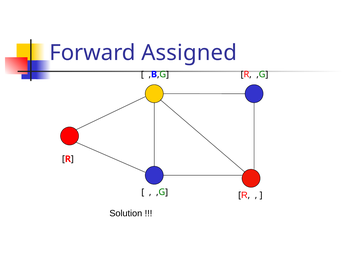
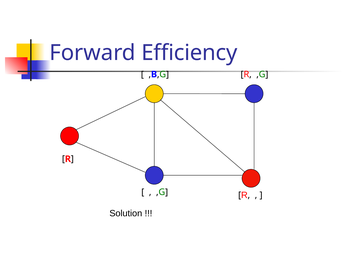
Assigned: Assigned -> Efficiency
